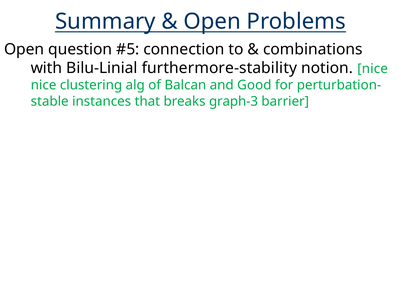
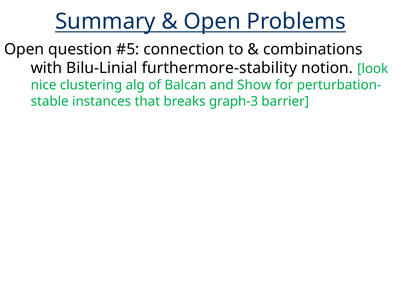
notion nice: nice -> look
Good: Good -> Show
